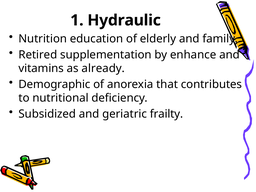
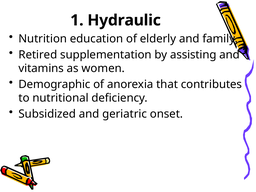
enhance: enhance -> assisting
already: already -> women
frailty: frailty -> onset
